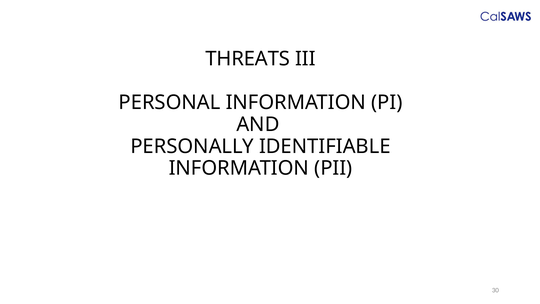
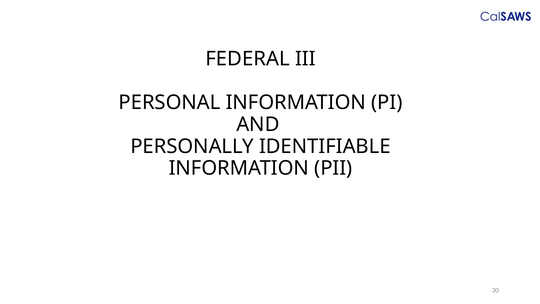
THREATS: THREATS -> FEDERAL
